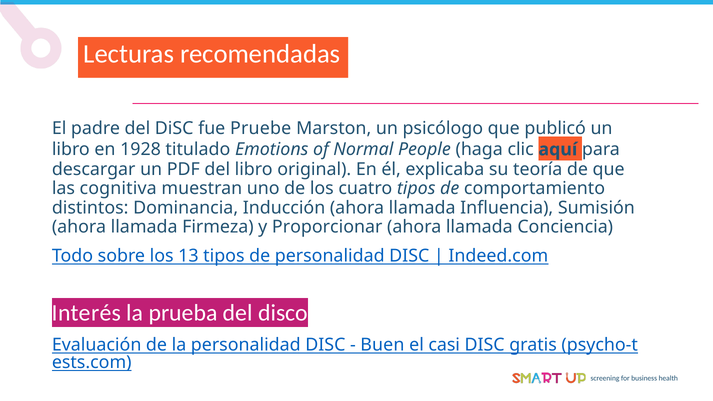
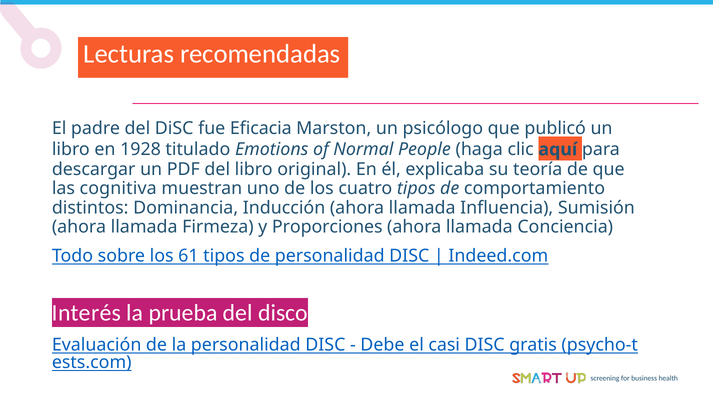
Pruebe: Pruebe -> Eficacia
Proporcionar: Proporcionar -> Proporciones
13: 13 -> 61
Buen: Buen -> Debe
